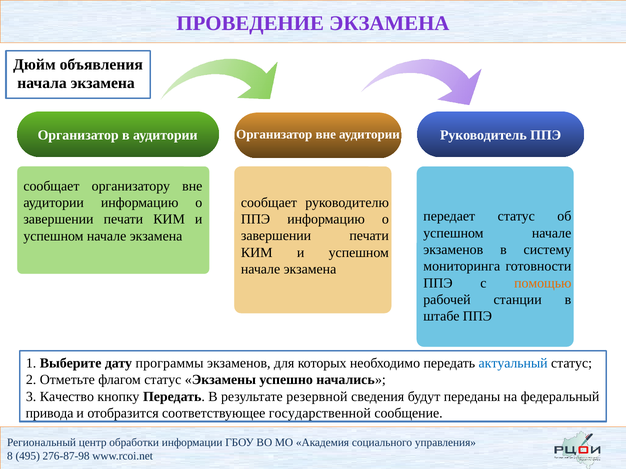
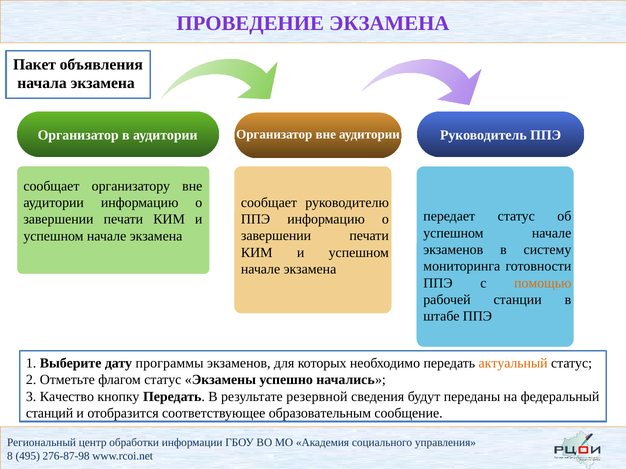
Дюйм: Дюйм -> Пакет
актуальный colour: blue -> orange
привода: привода -> станций
государственной: государственной -> образовательным
